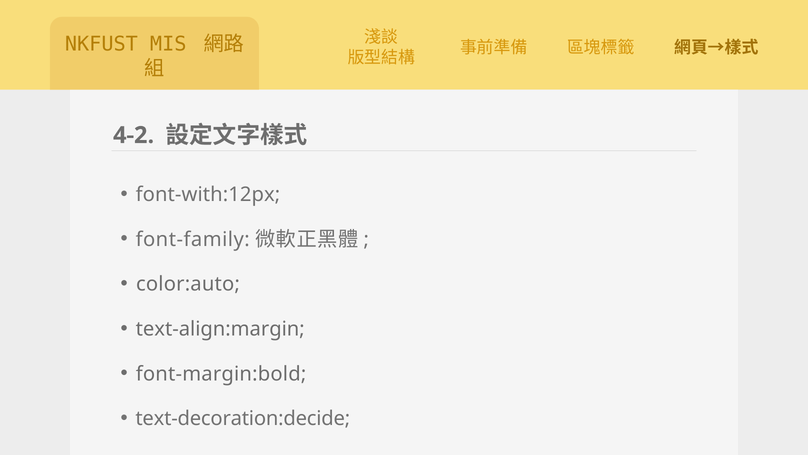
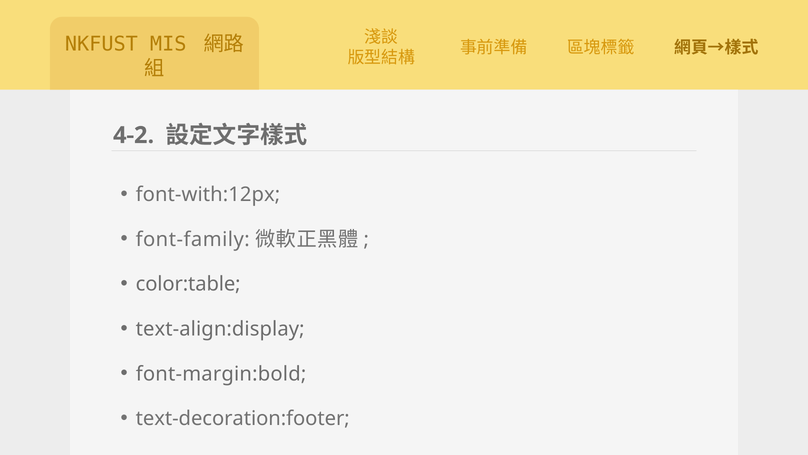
color:auto: color:auto -> color:table
text-align:margin: text-align:margin -> text-align:display
text-decoration:decide: text-decoration:decide -> text-decoration:footer
